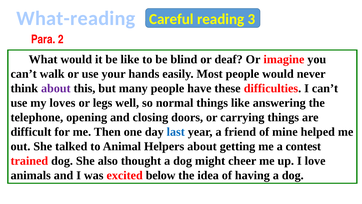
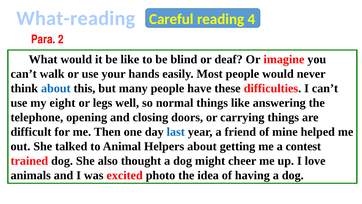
3: 3 -> 4
about at (56, 88) colour: purple -> blue
loves: loves -> eight
below: below -> photo
